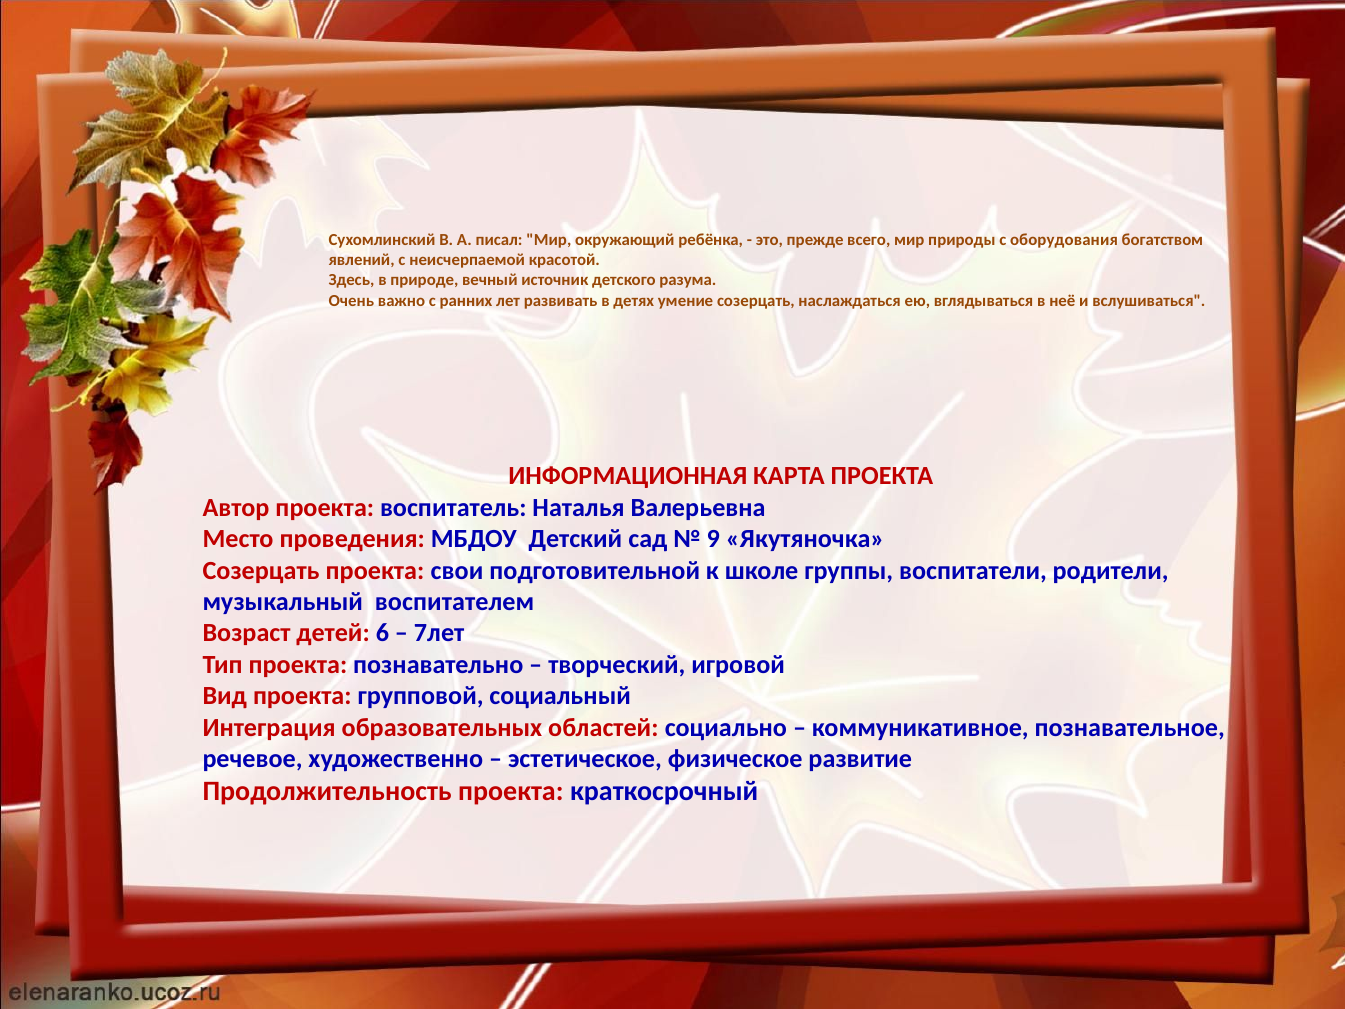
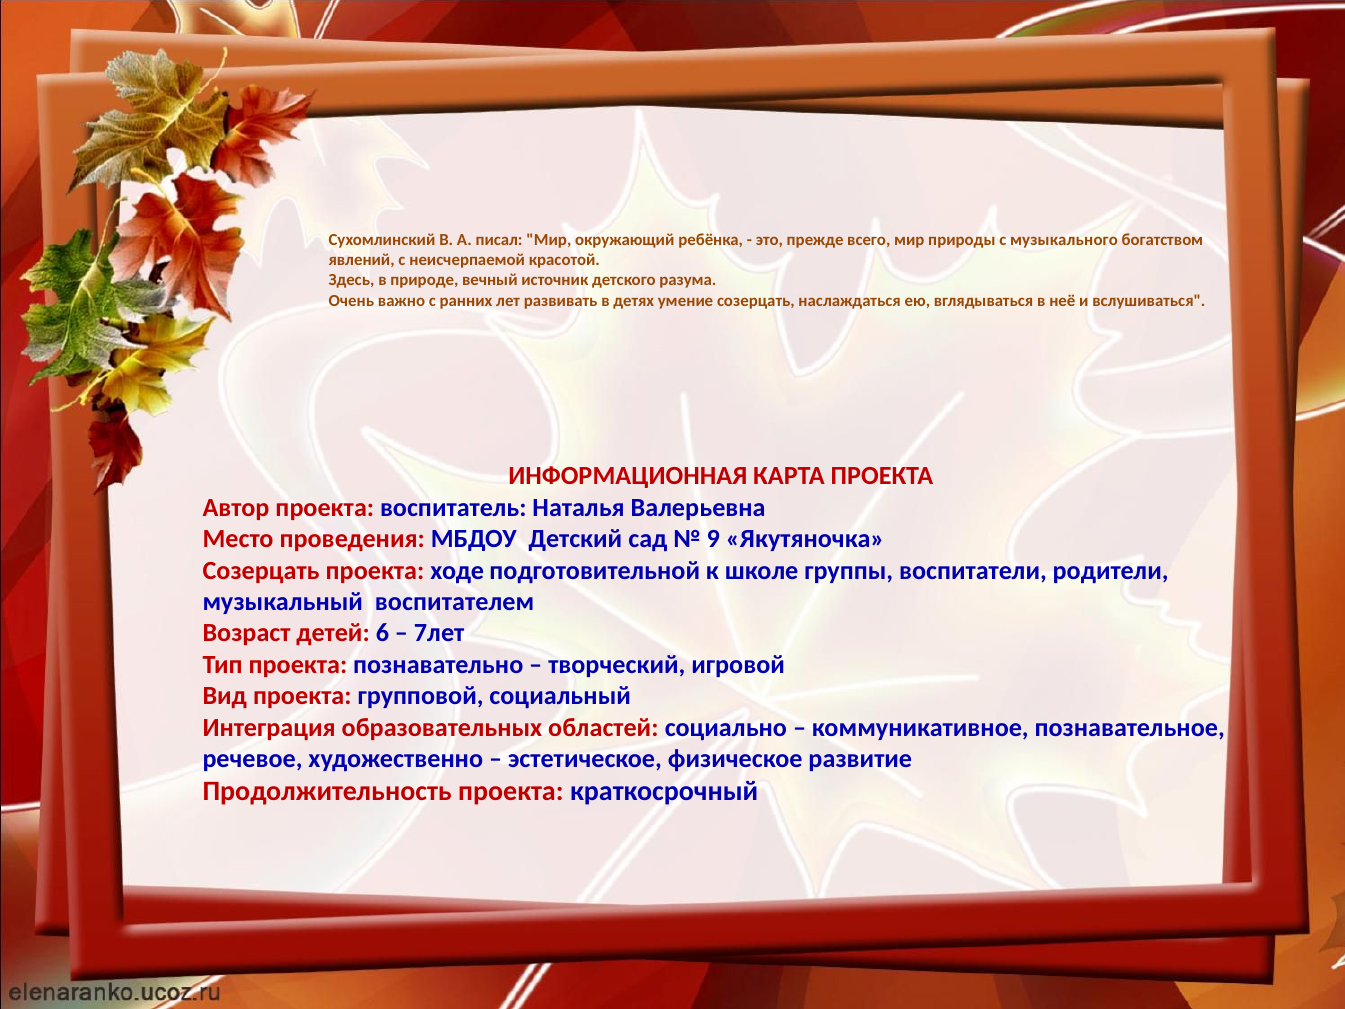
оборудования: оборудования -> музыкального
свои: свои -> ходе
